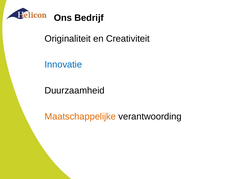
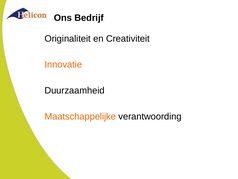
Innovatie colour: blue -> orange
